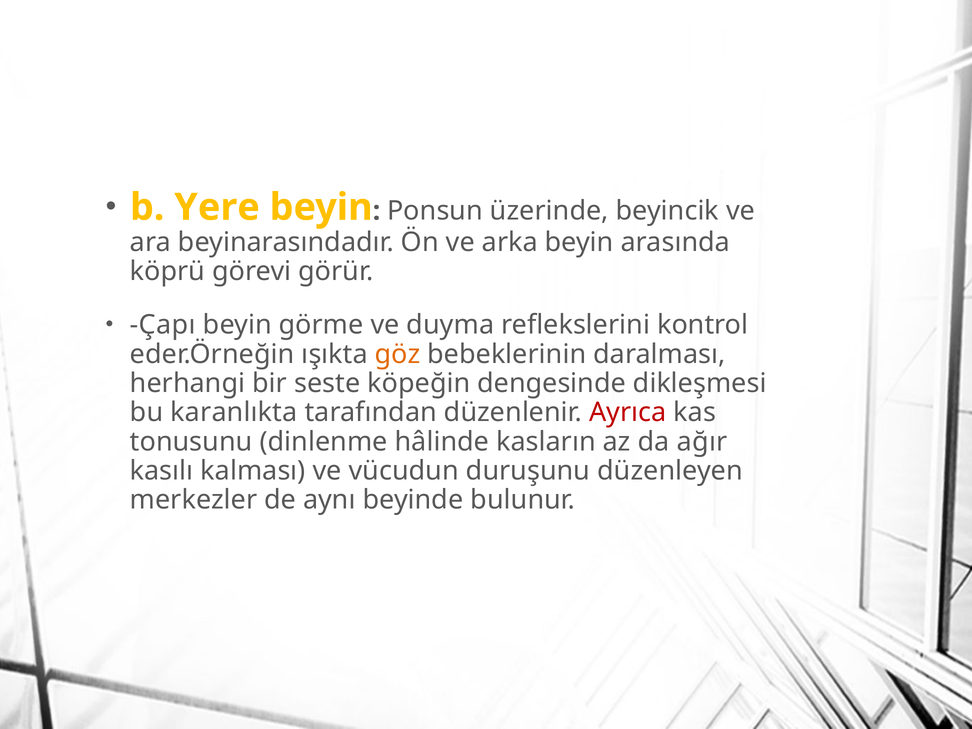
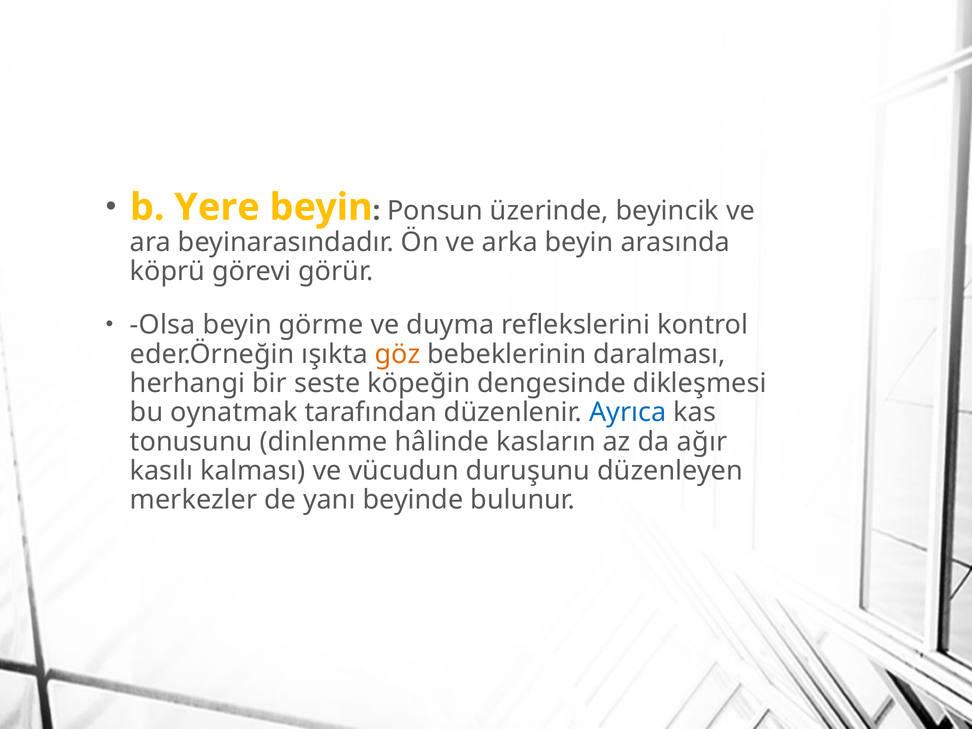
Çapı: Çapı -> Olsa
karanlıkta: karanlıkta -> oynatmak
Ayrıca colour: red -> blue
aynı: aynı -> yanı
